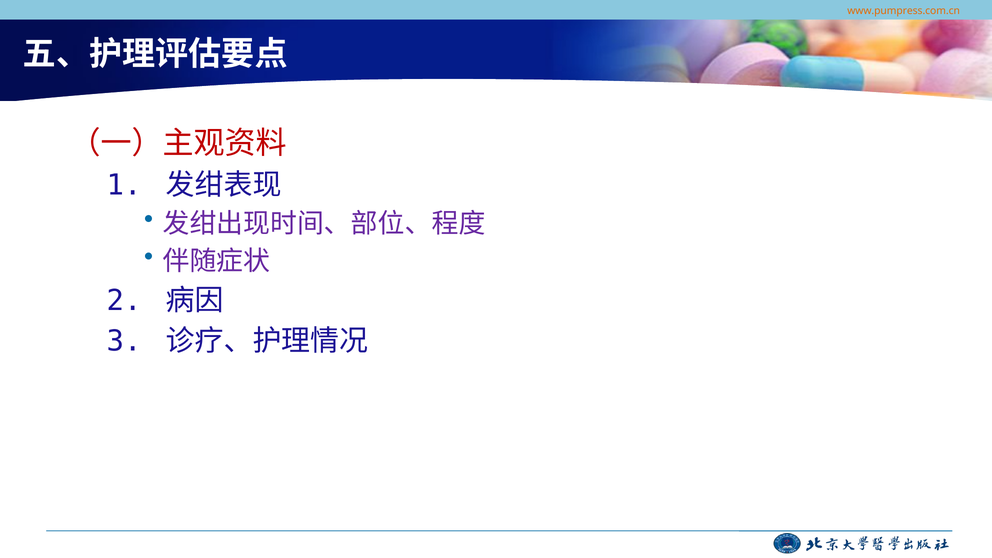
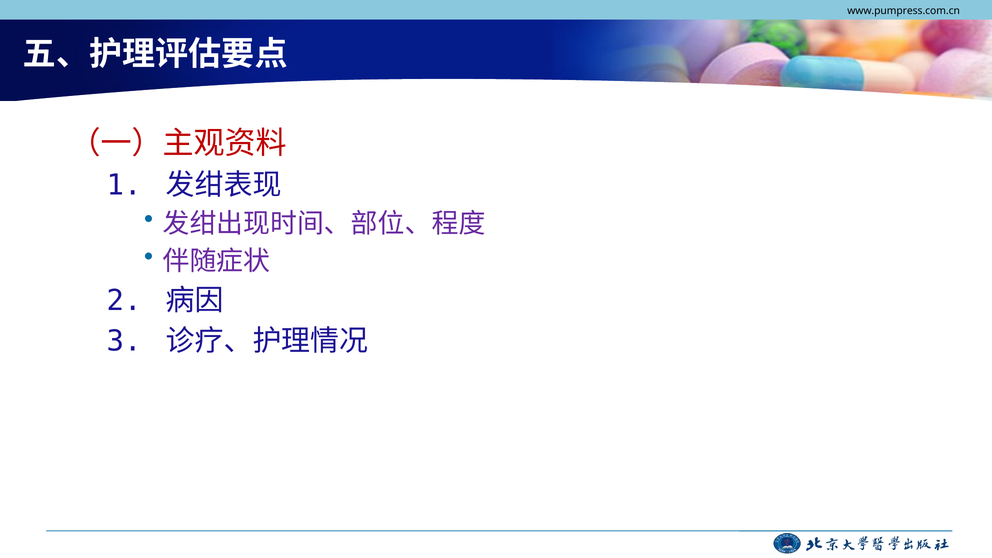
www.pumpress.com.cn colour: orange -> black
